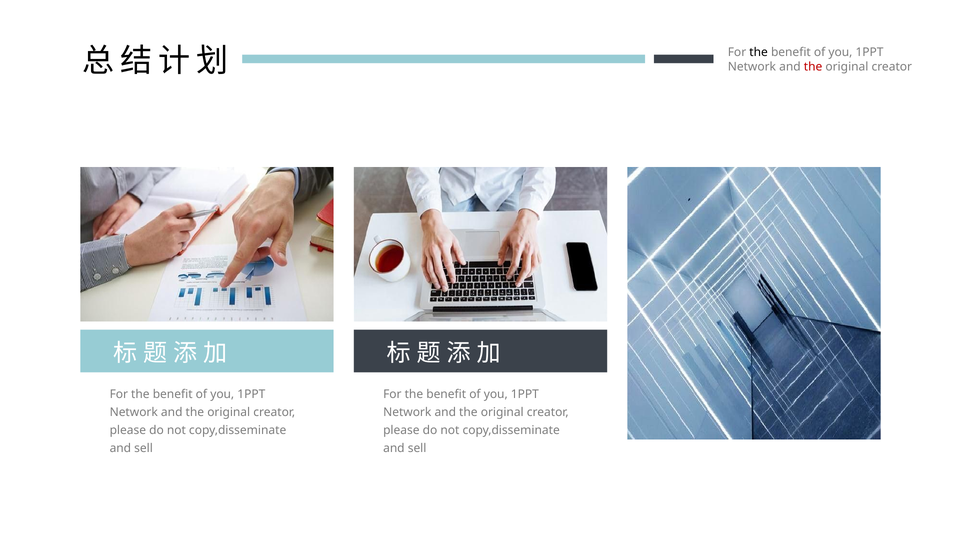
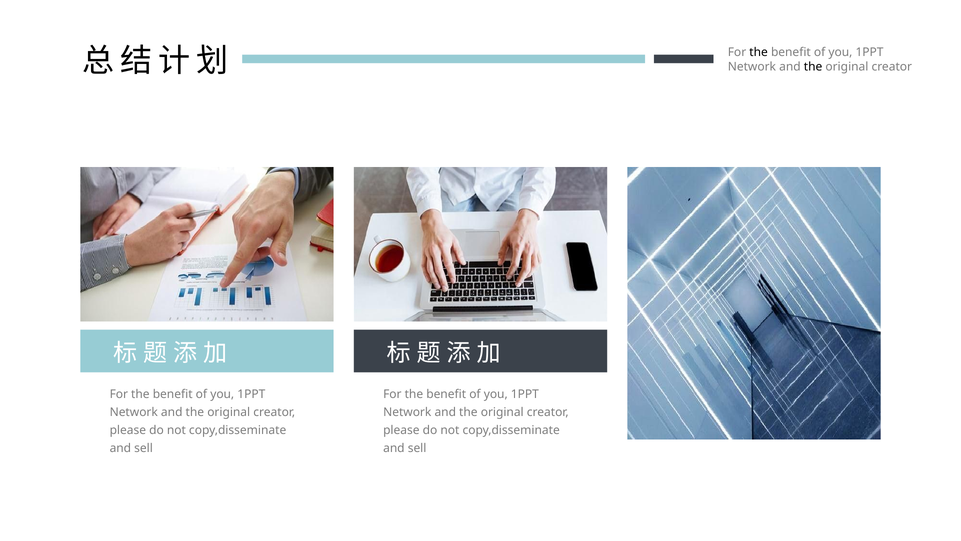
the at (813, 67) colour: red -> black
